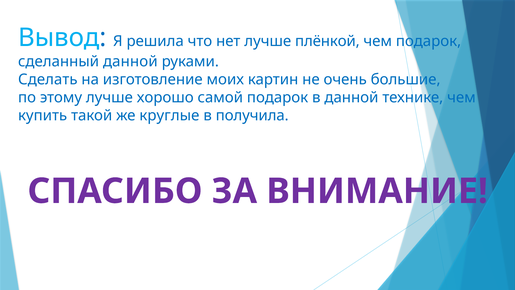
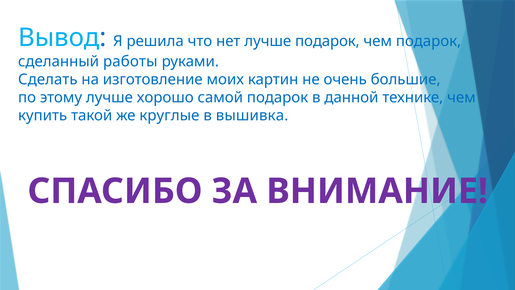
лучше плёнкой: плёнкой -> подарок
сделанный данной: данной -> работы
получила: получила -> вышивка
